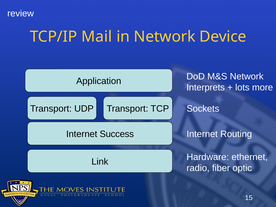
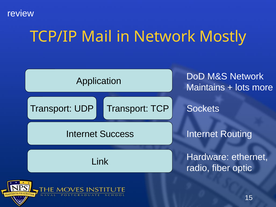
Device: Device -> Mostly
Interprets: Interprets -> Maintains
